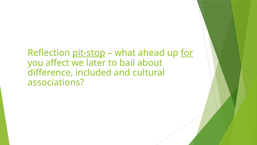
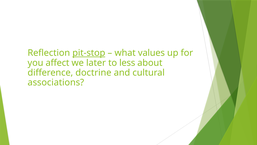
ahead: ahead -> values
for underline: present -> none
bail: bail -> less
included: included -> doctrine
